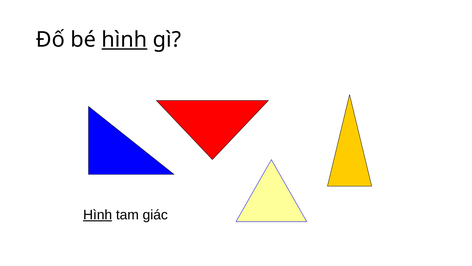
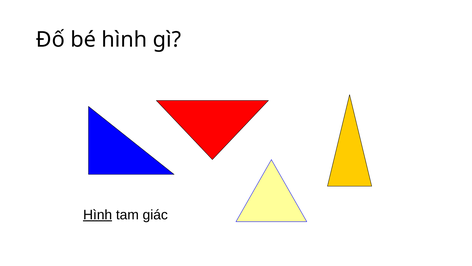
hình at (124, 40) underline: present -> none
